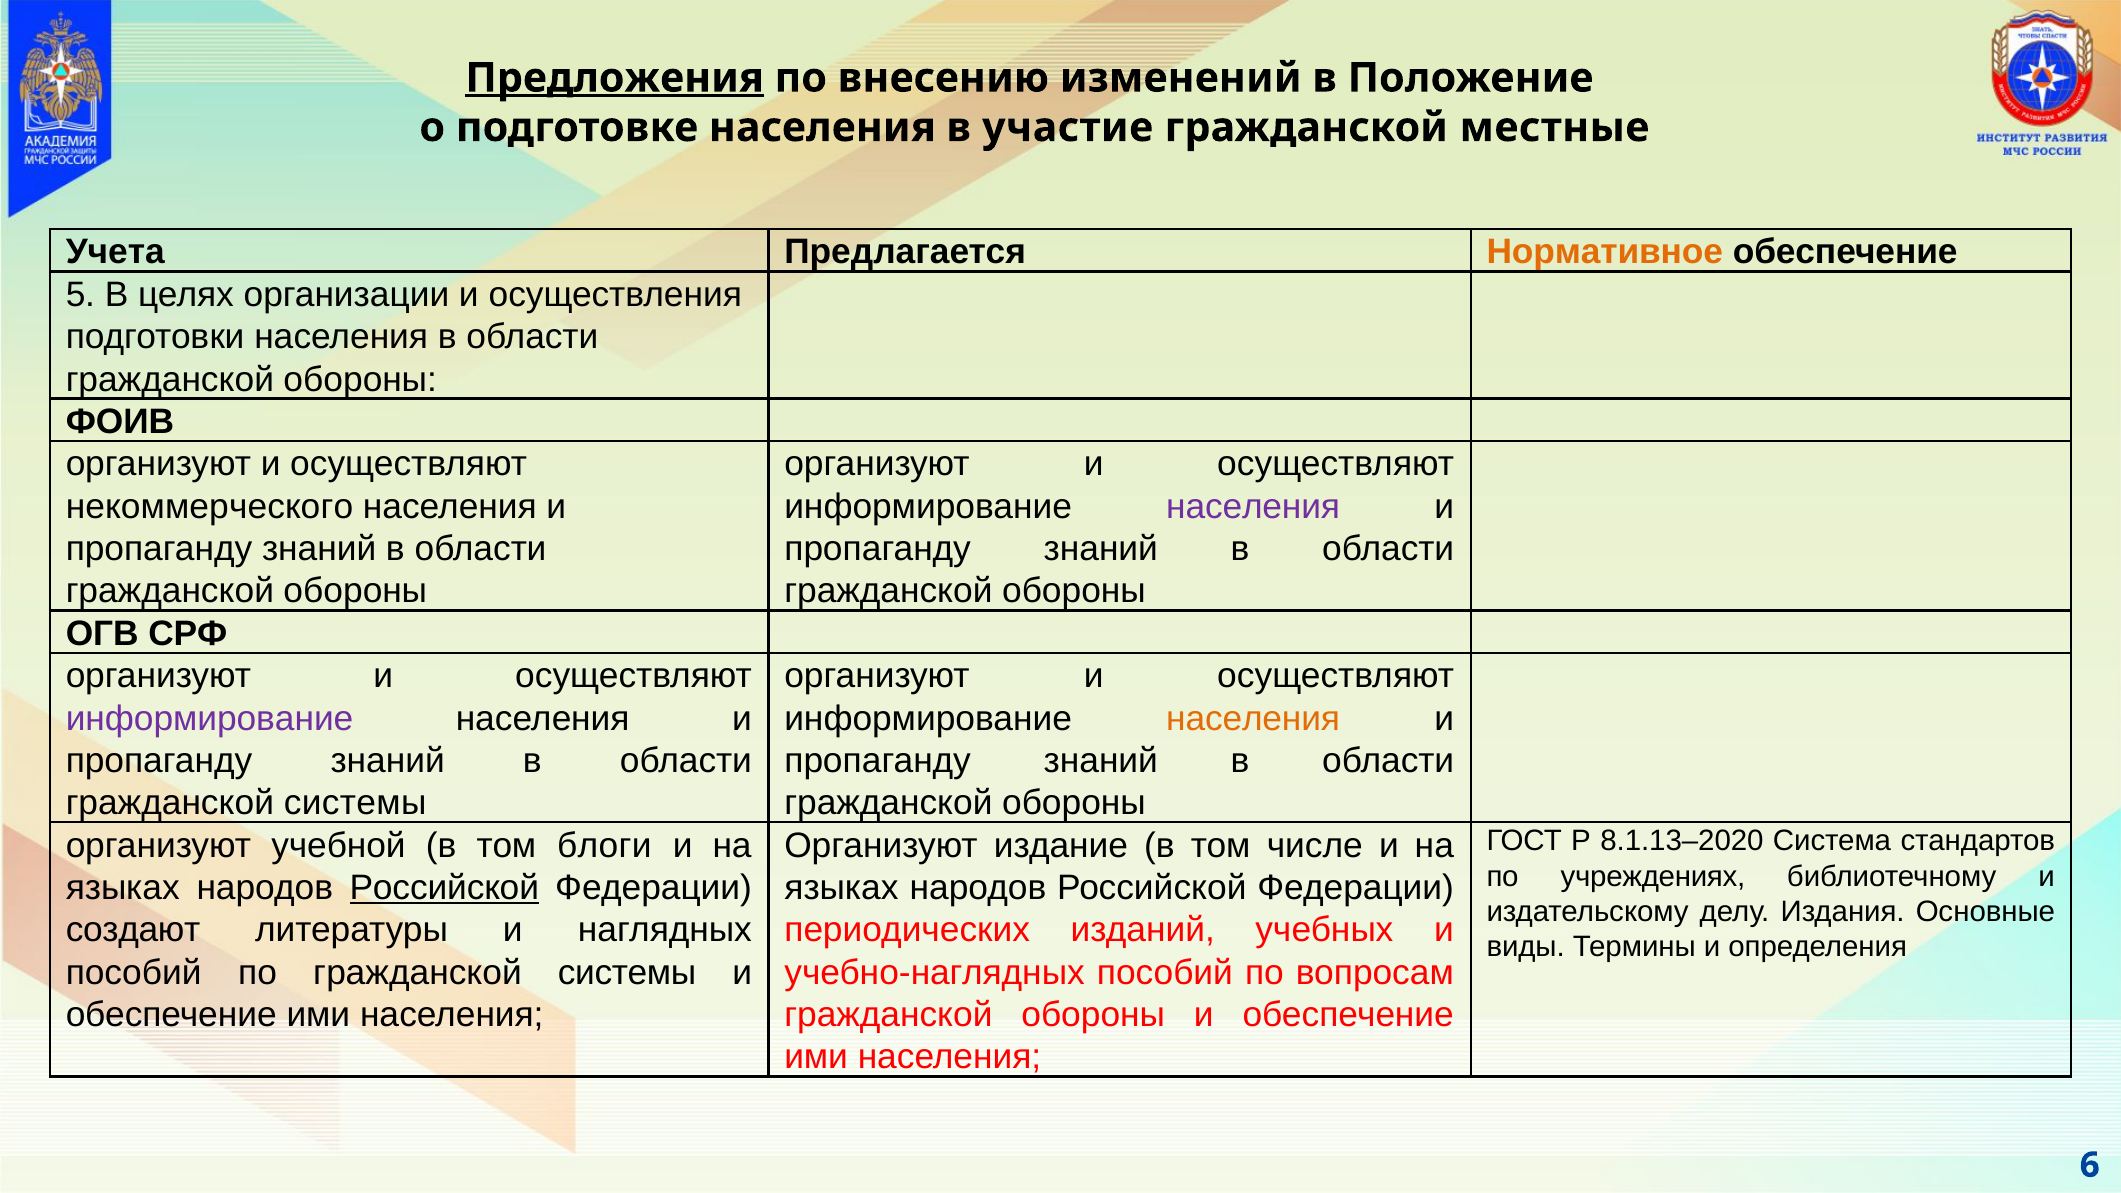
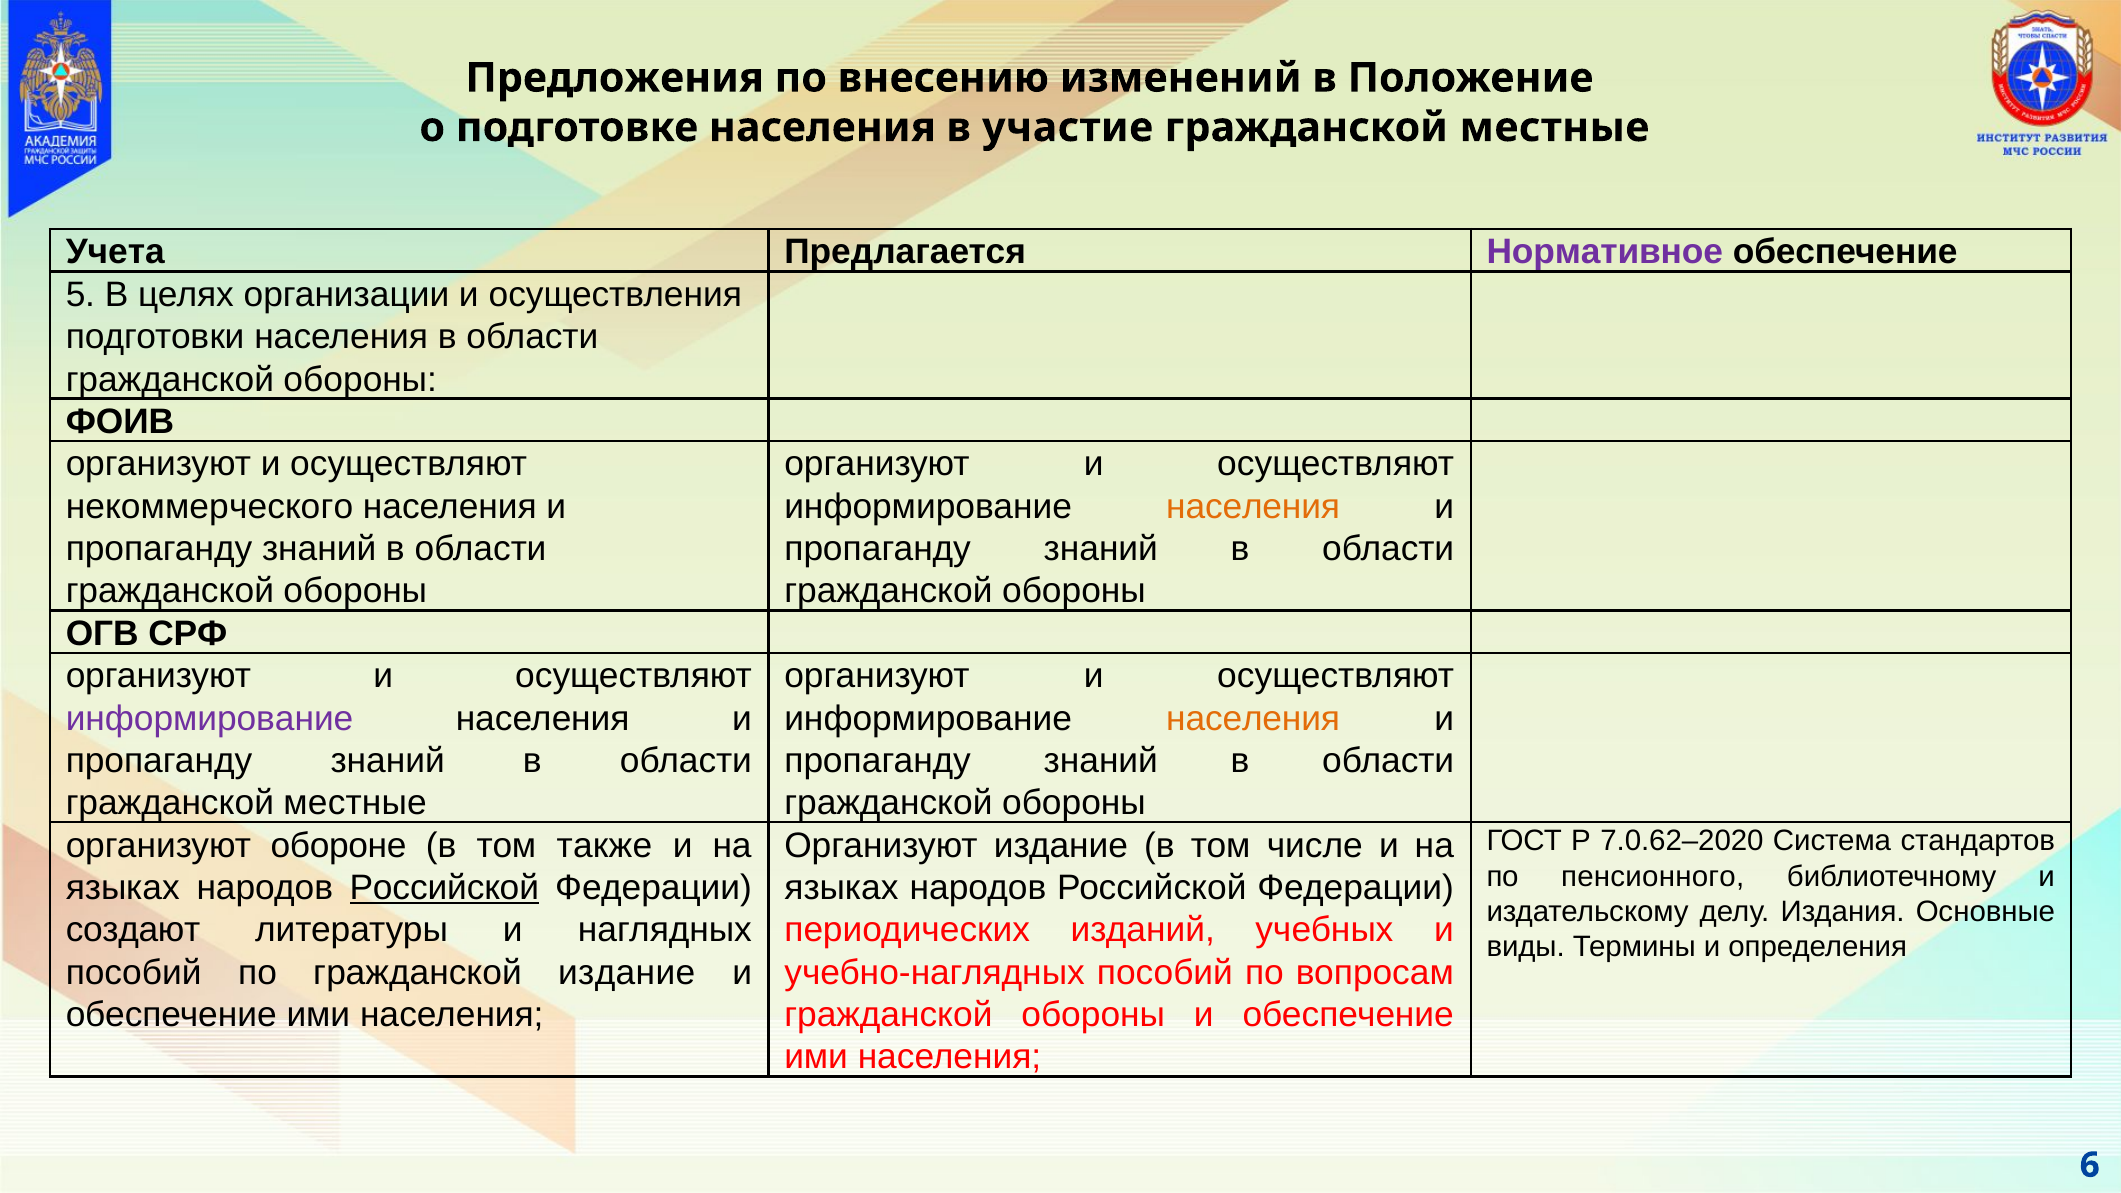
Предложения underline: present -> none
Нормативное colour: orange -> purple
населения at (1253, 507) colour: purple -> orange
системы at (355, 803): системы -> местные
8.1.13–2020: 8.1.13–2020 -> 7.0.62–2020
учебной: учебной -> обороне
блоги: блоги -> также
учреждениях: учреждениях -> пенсионного
по гражданской системы: системы -> издание
